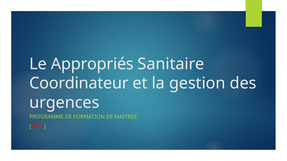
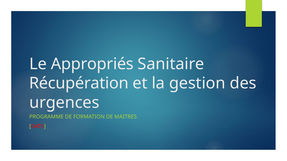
Coordinateur: Coordinateur -> Récupération
